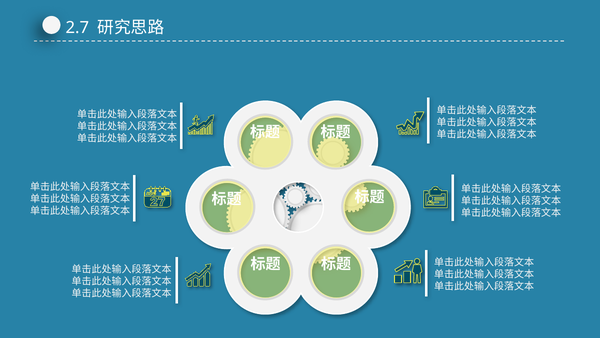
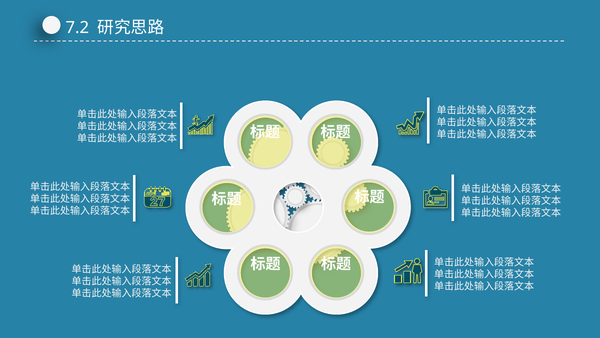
2.7: 2.7 -> 7.2
